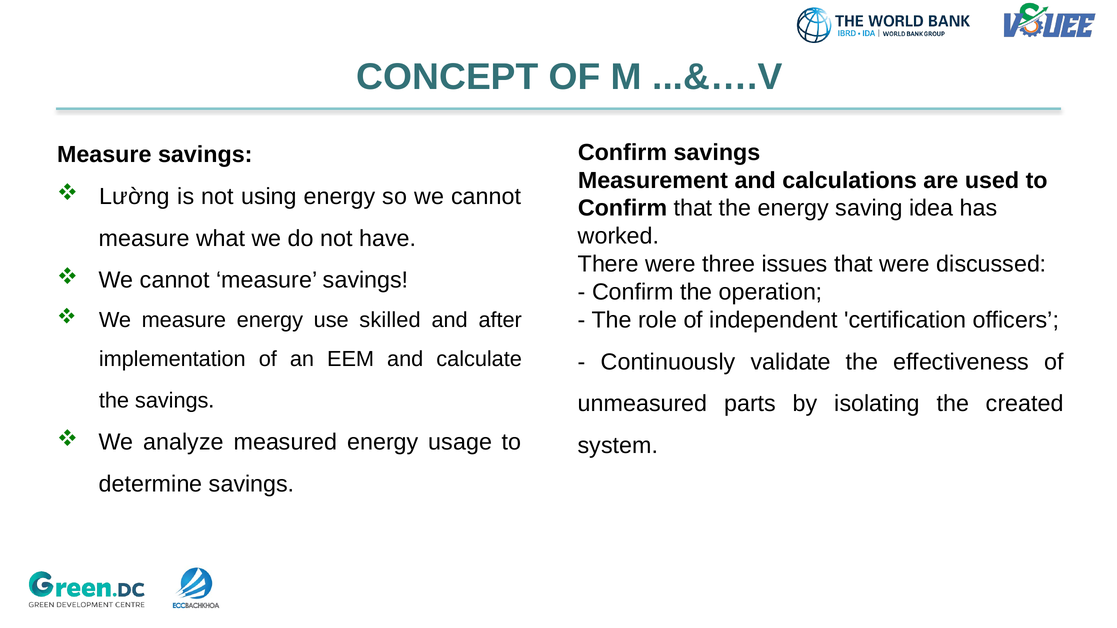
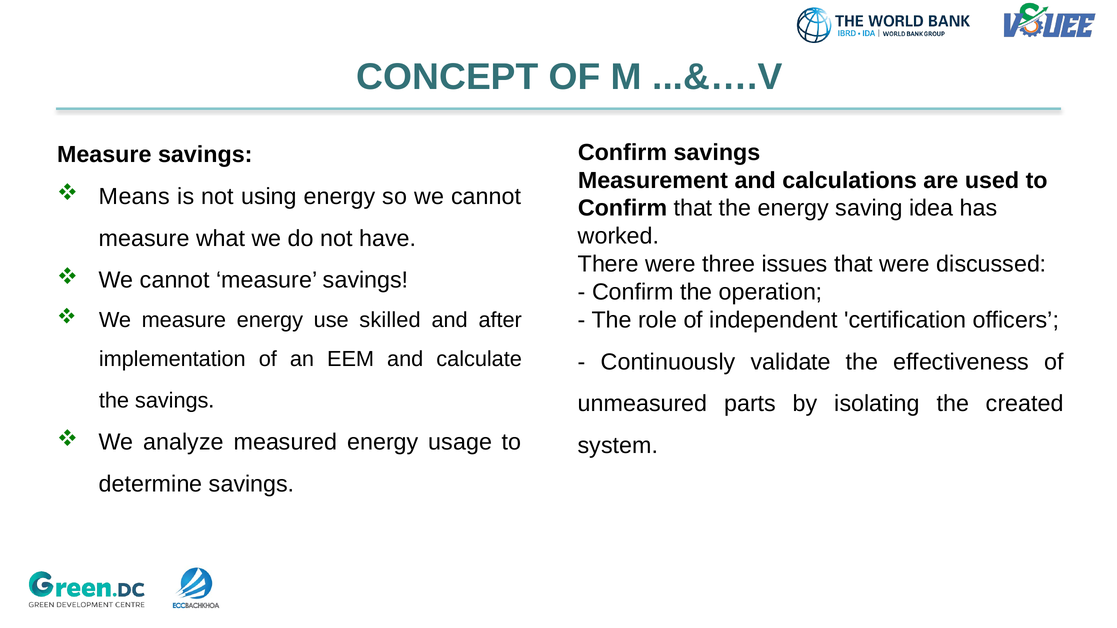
Lường: Lường -> Means
